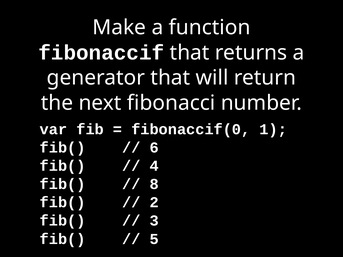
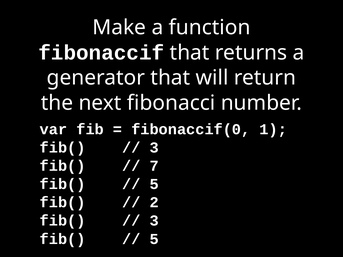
6 at (154, 148): 6 -> 3
4: 4 -> 7
8 at (154, 184): 8 -> 5
